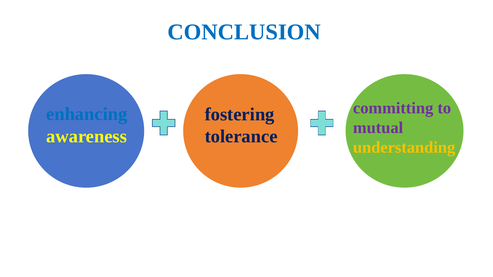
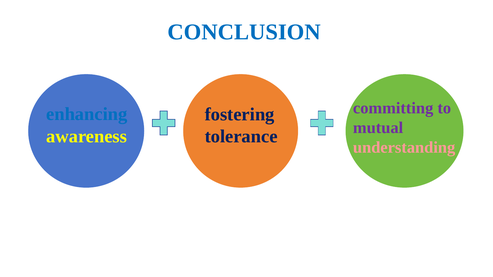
understanding colour: yellow -> pink
